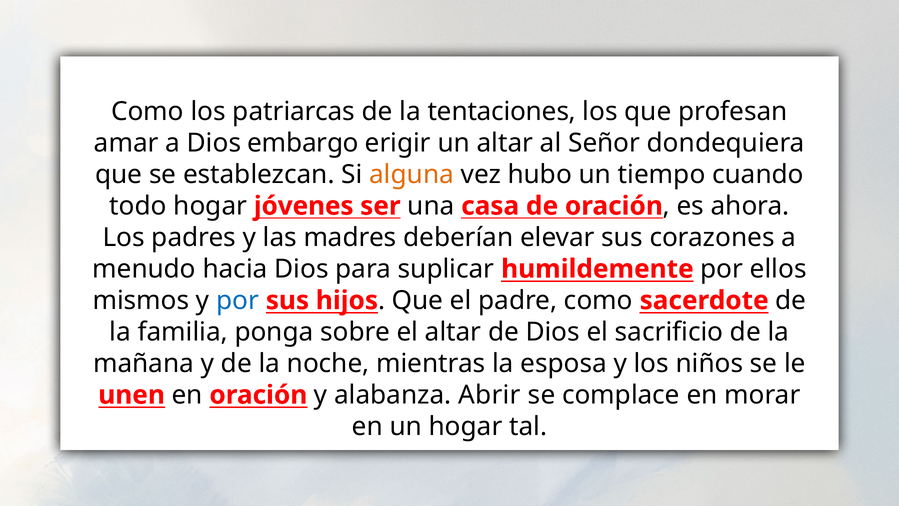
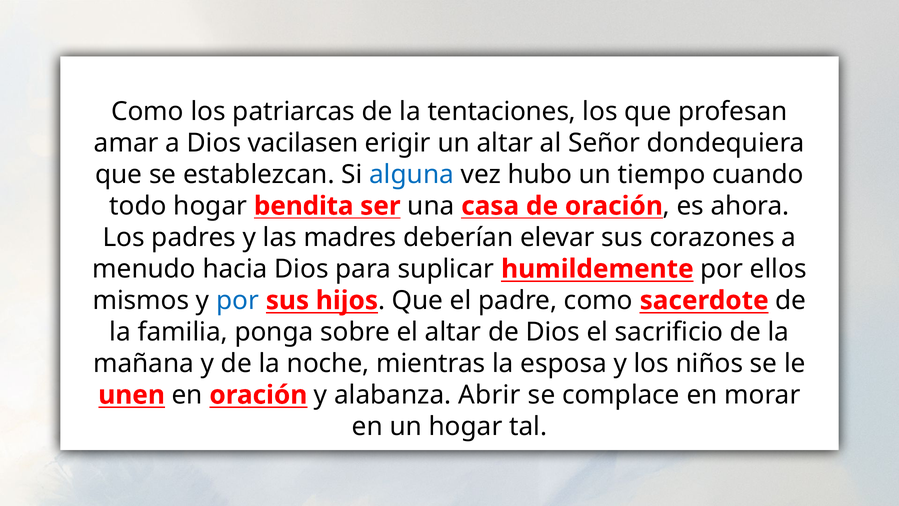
embargo: embargo -> vacilasen
alguna colour: orange -> blue
jóvenes: jóvenes -> bendita
